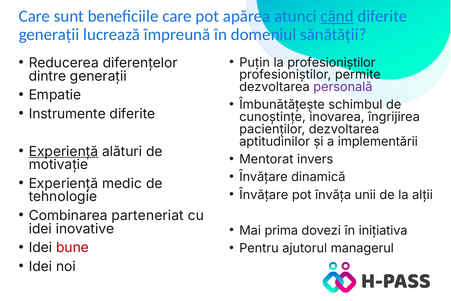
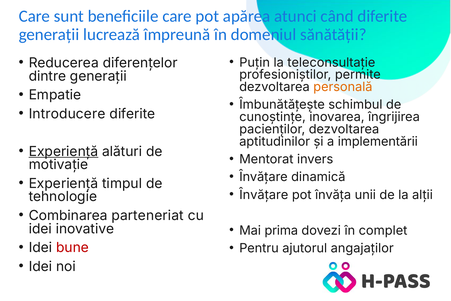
când underline: present -> none
la profesioniștilor: profesioniștilor -> teleconsultație
personală colour: purple -> orange
Instrumente: Instrumente -> Introducere
medic: medic -> timpul
inițiativa: inițiativa -> complet
managerul: managerul -> angajaților
